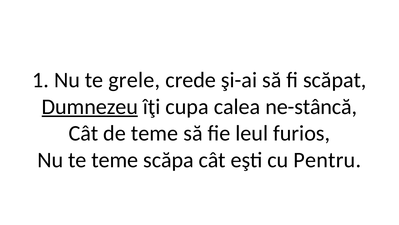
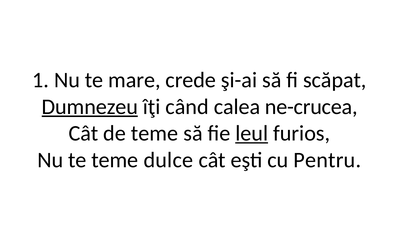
grele: grele -> mare
cupa: cupa -> când
ne-stâncă: ne-stâncă -> ne-crucea
leul underline: none -> present
scăpa: scăpa -> dulce
